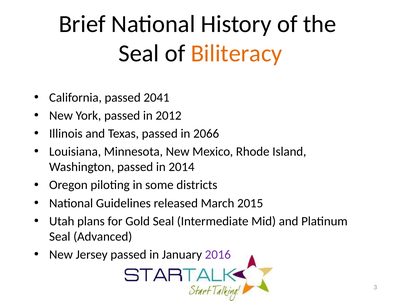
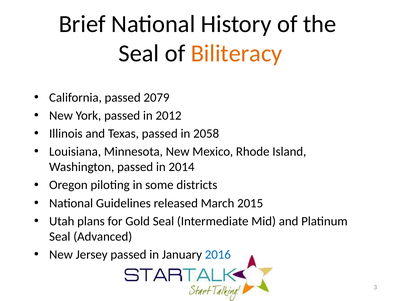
2041: 2041 -> 2079
2066: 2066 -> 2058
2016 colour: purple -> blue
